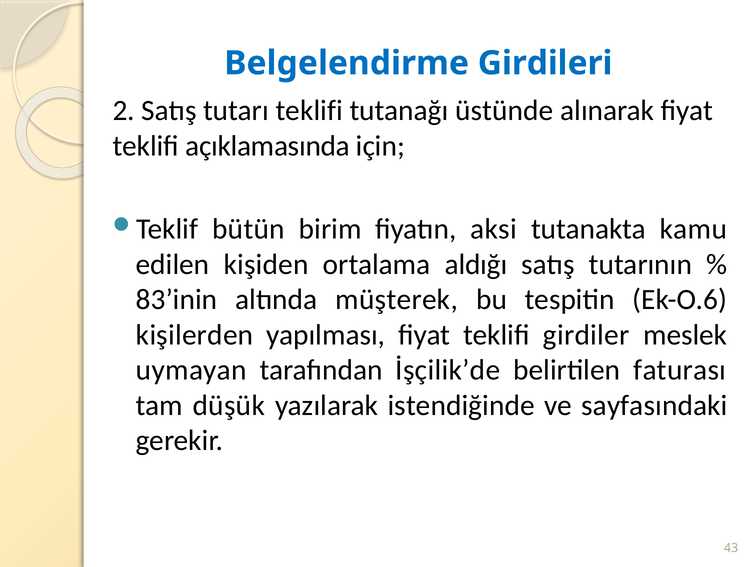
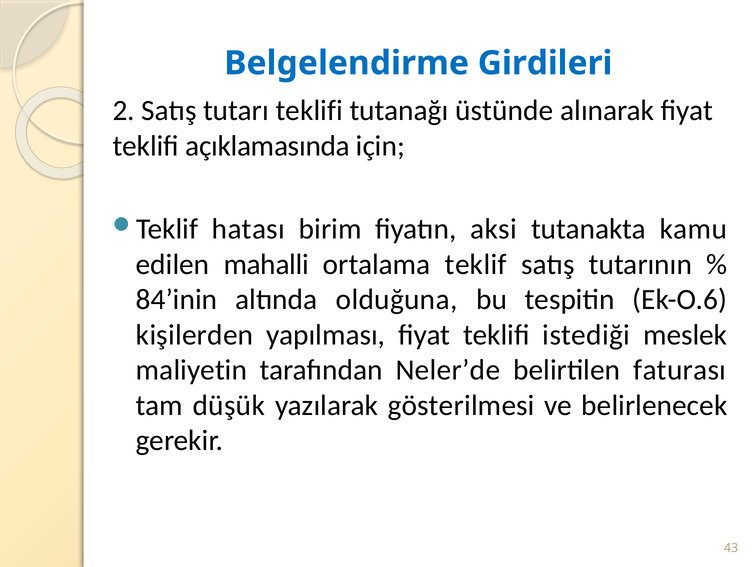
bütün: bütün -> hatası
kişiden: kişiden -> mahalli
aldığı: aldığı -> teklif
83’inin: 83’inin -> 84’inin
müşterek: müşterek -> olduğuna
girdiler: girdiler -> istediği
uymayan: uymayan -> maliyetin
İşçilik’de: İşçilik’de -> Neler’de
istendiğinde: istendiğinde -> gösterilmesi
sayfasındaki: sayfasındaki -> belirlenecek
